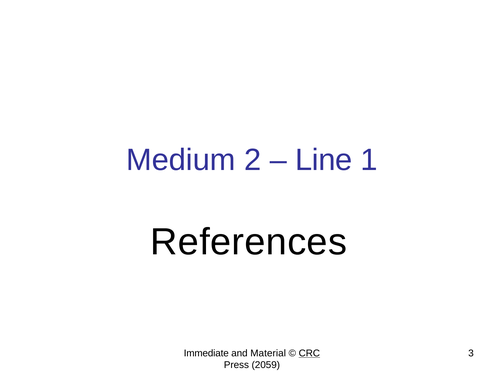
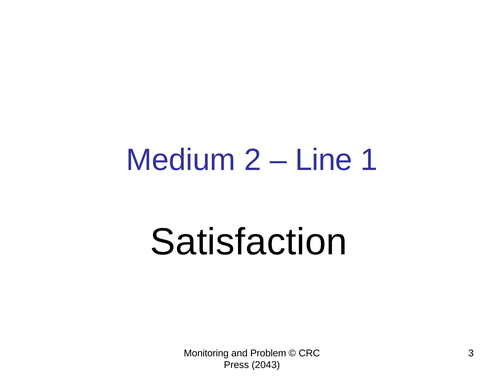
References: References -> Satisfaction
Immediate: Immediate -> Monitoring
Material: Material -> Problem
CRC underline: present -> none
2059: 2059 -> 2043
